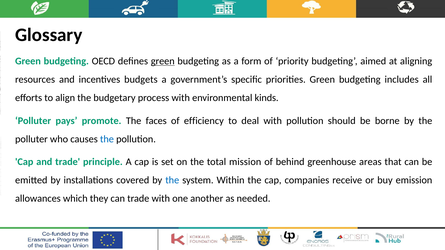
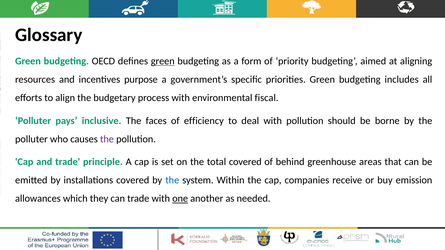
budgets: budgets -> purpose
kinds: kinds -> fiscal
promote: promote -> inclusive
the at (107, 139) colour: blue -> purple
total mission: mission -> covered
one underline: none -> present
